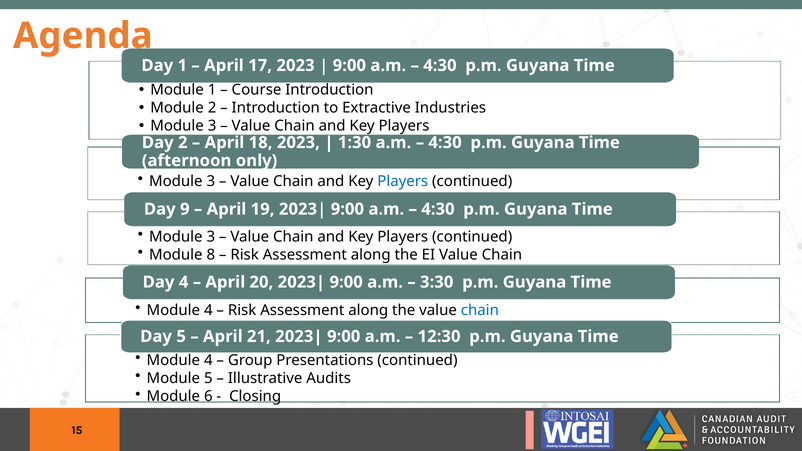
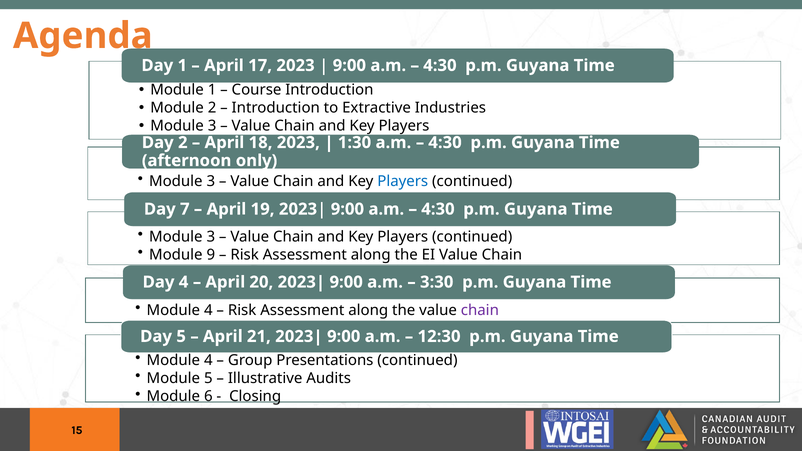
9: 9 -> 7
8: 8 -> 9
chain at (480, 310) colour: blue -> purple
